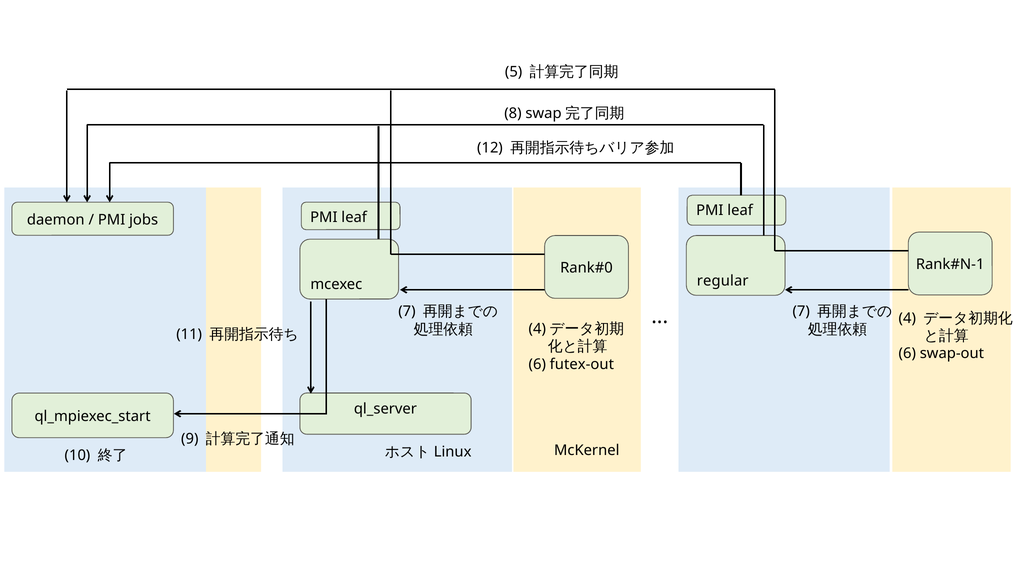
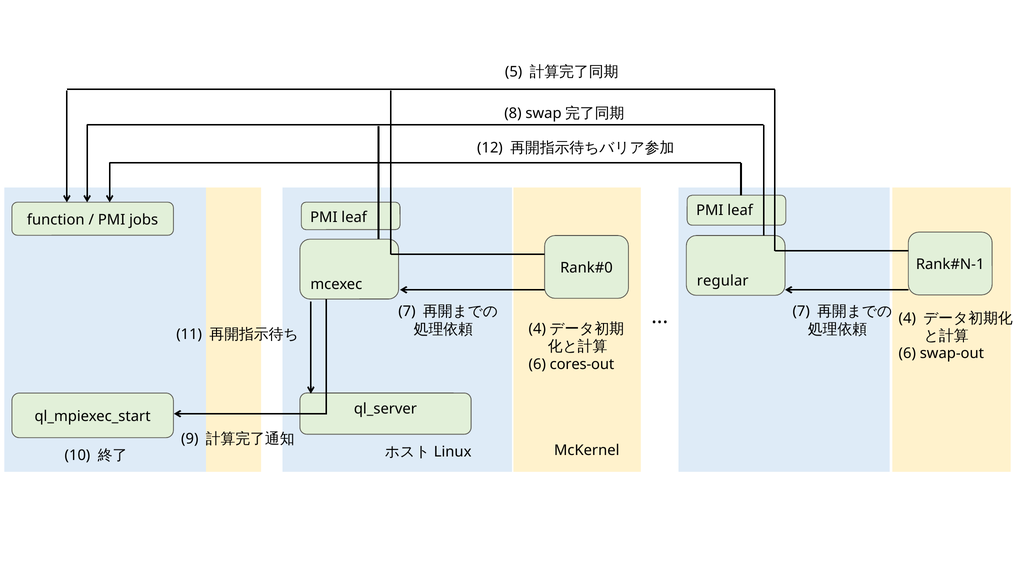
daemon: daemon -> function
futex-out: futex-out -> cores-out
